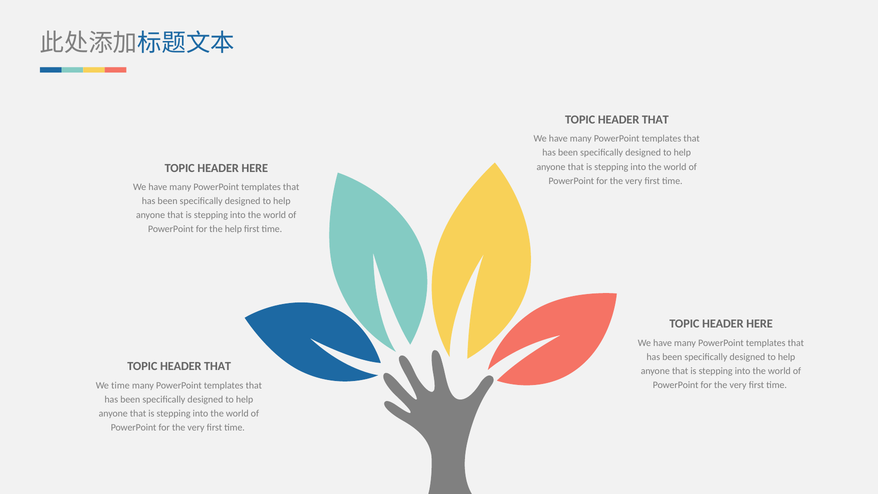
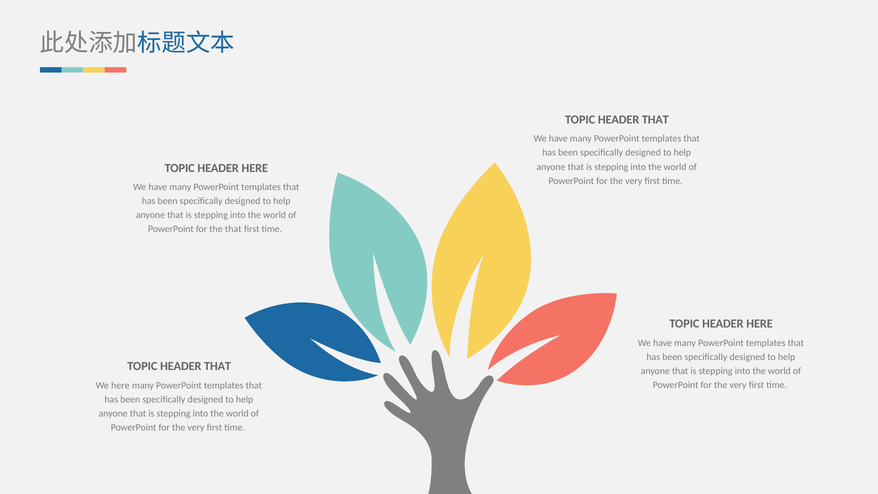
the help: help -> that
We time: time -> here
